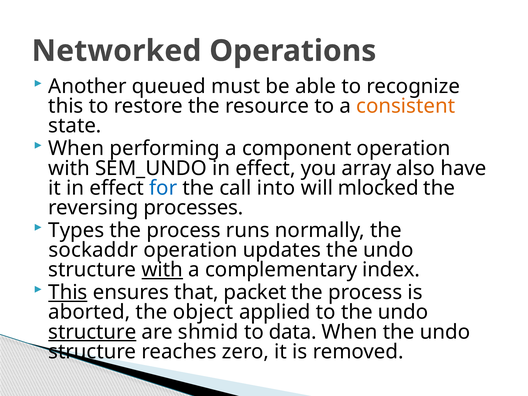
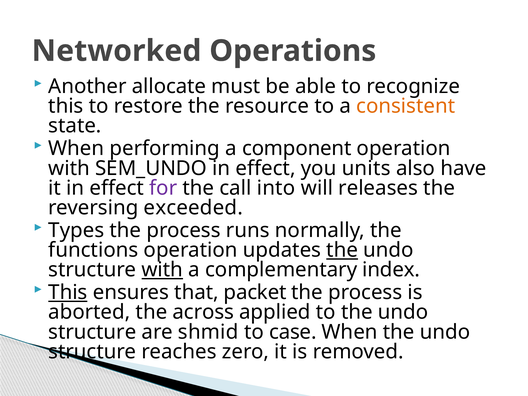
queued: queued -> allocate
array: array -> units
for colour: blue -> purple
mlocked: mlocked -> releases
processes: processes -> exceeded
sockaddr: sockaddr -> functions
the at (342, 250) underline: none -> present
object: object -> across
structure at (92, 332) underline: present -> none
data: data -> case
